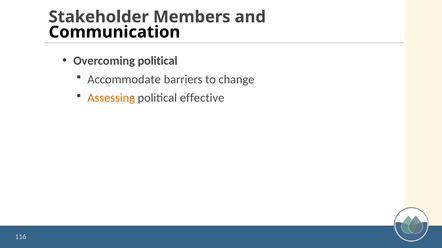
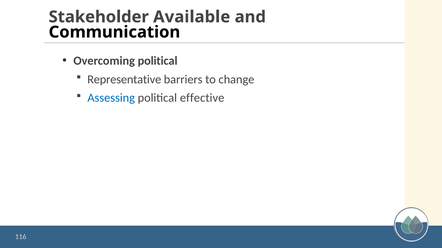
Members: Members -> Available
Accommodate: Accommodate -> Representative
Assessing colour: orange -> blue
